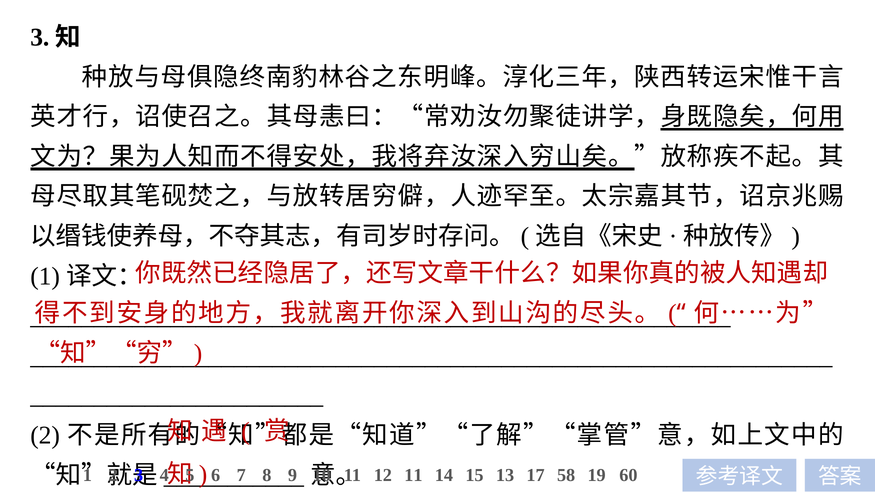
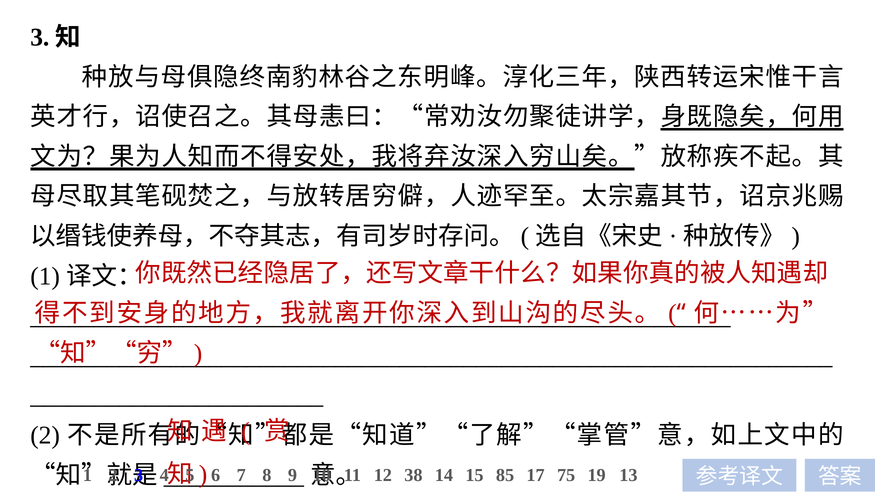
12 11: 11 -> 38
13: 13 -> 85
58: 58 -> 75
60: 60 -> 13
